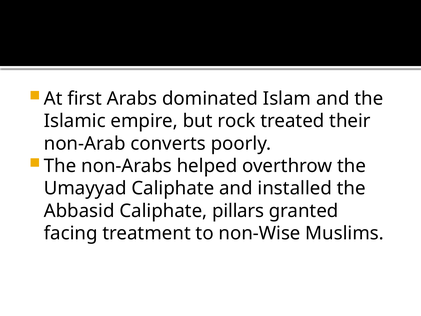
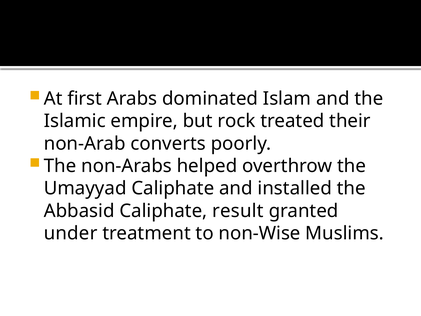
pillars: pillars -> result
facing: facing -> under
